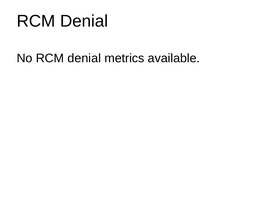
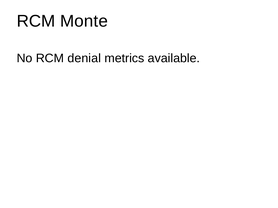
Denial at (84, 21): Denial -> Monte
